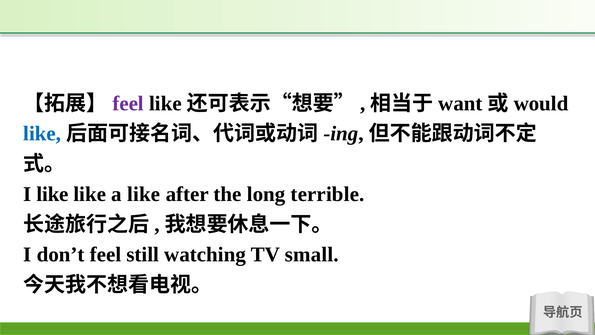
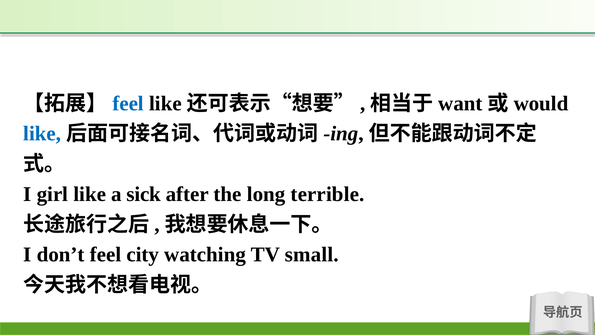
feel at (128, 103) colour: purple -> blue
I like: like -> girl
a like: like -> sick
still: still -> city
